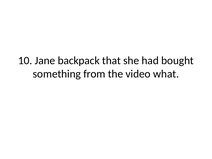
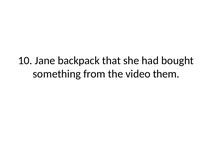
what: what -> them
